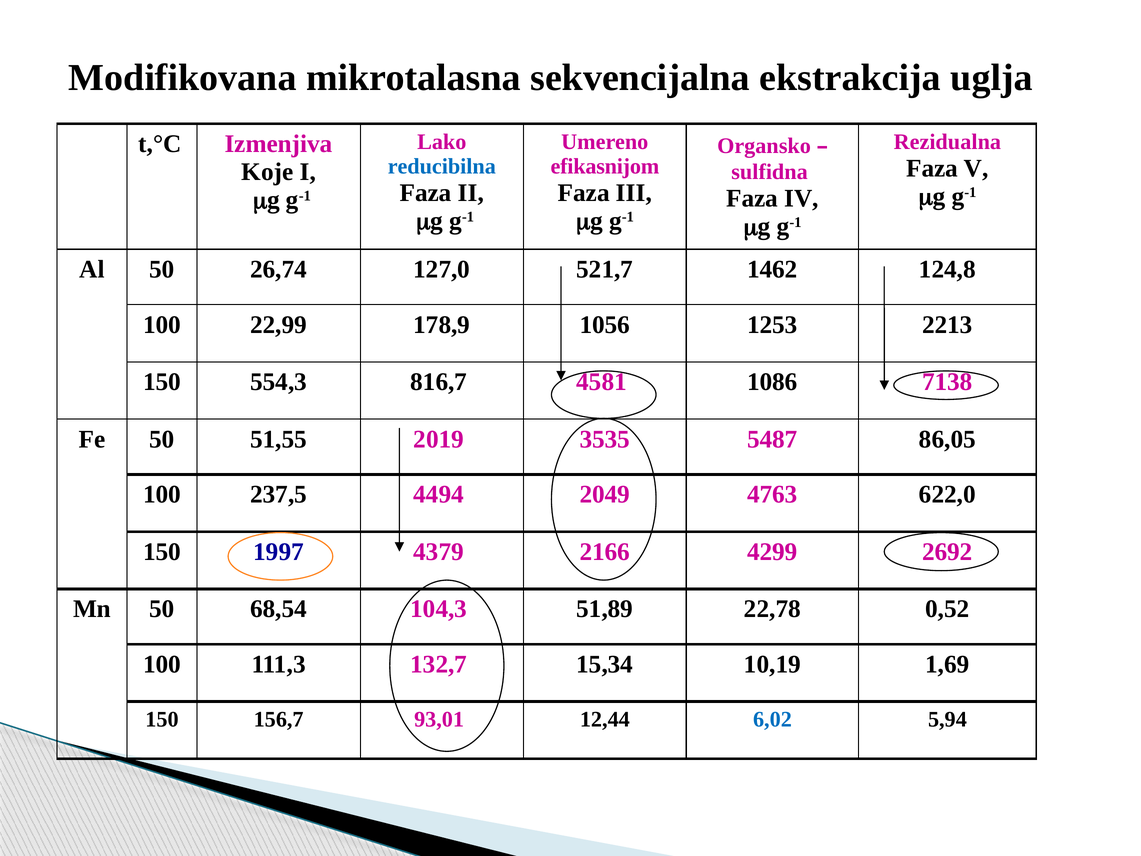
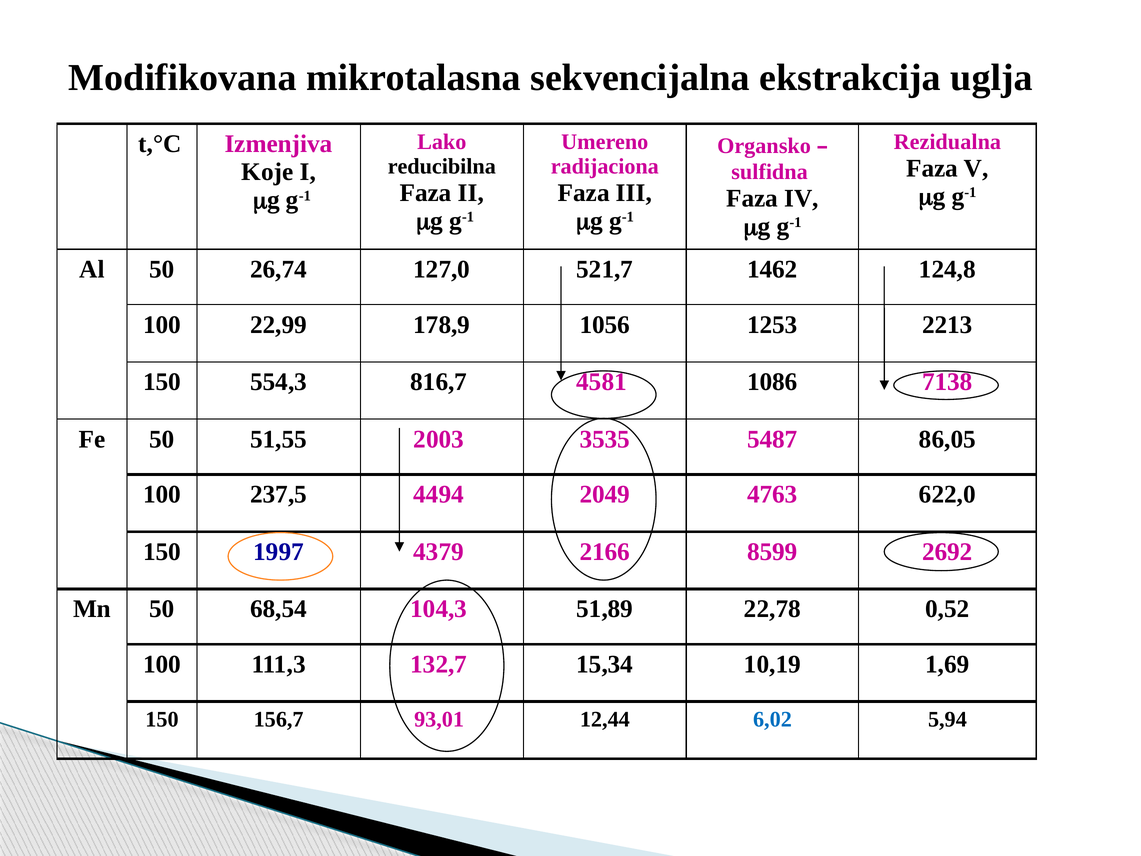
reducibilna colour: blue -> black
efikasnijom: efikasnijom -> radijaciona
2019: 2019 -> 2003
4299: 4299 -> 8599
